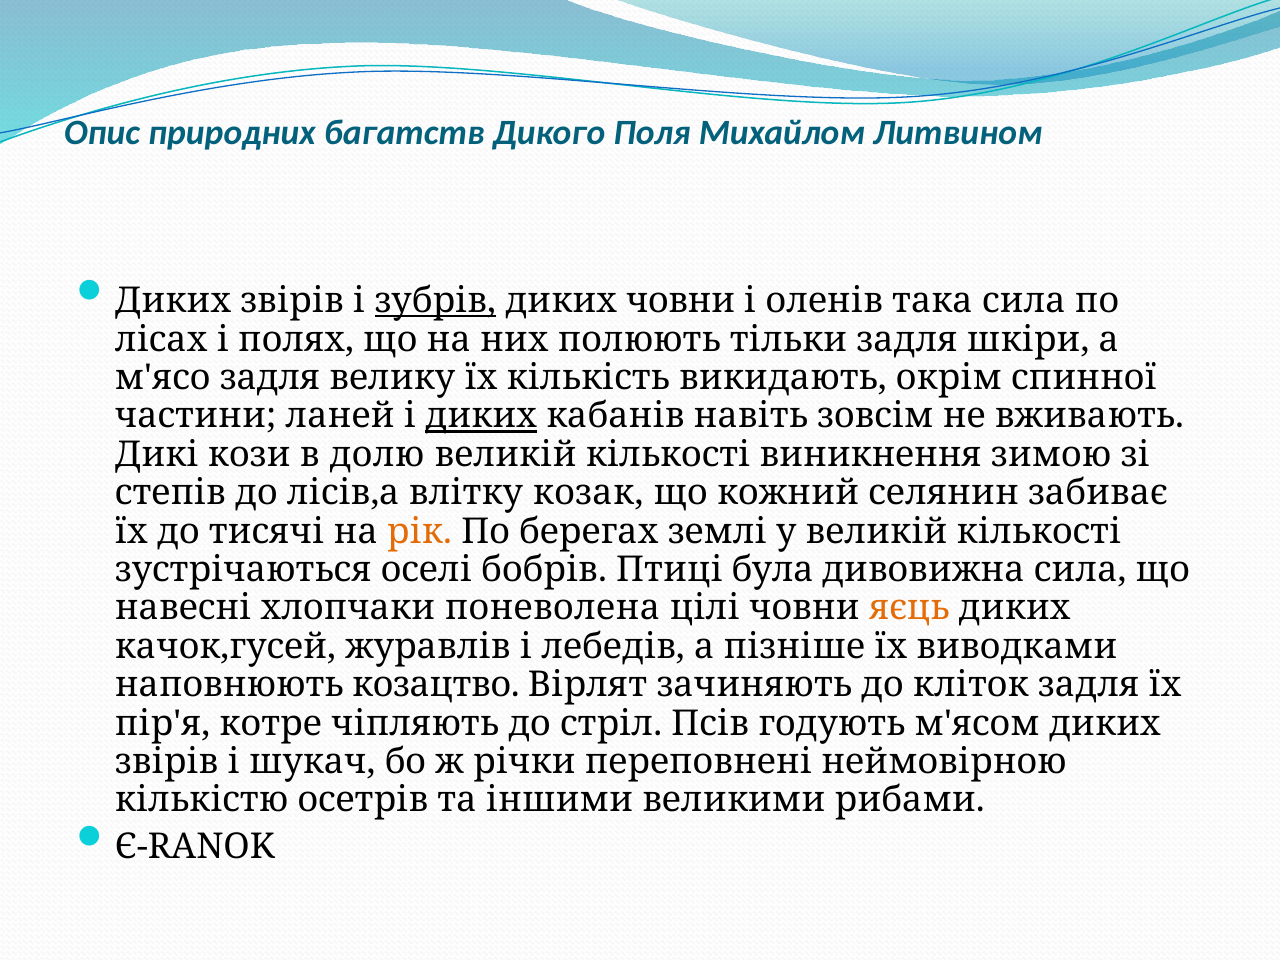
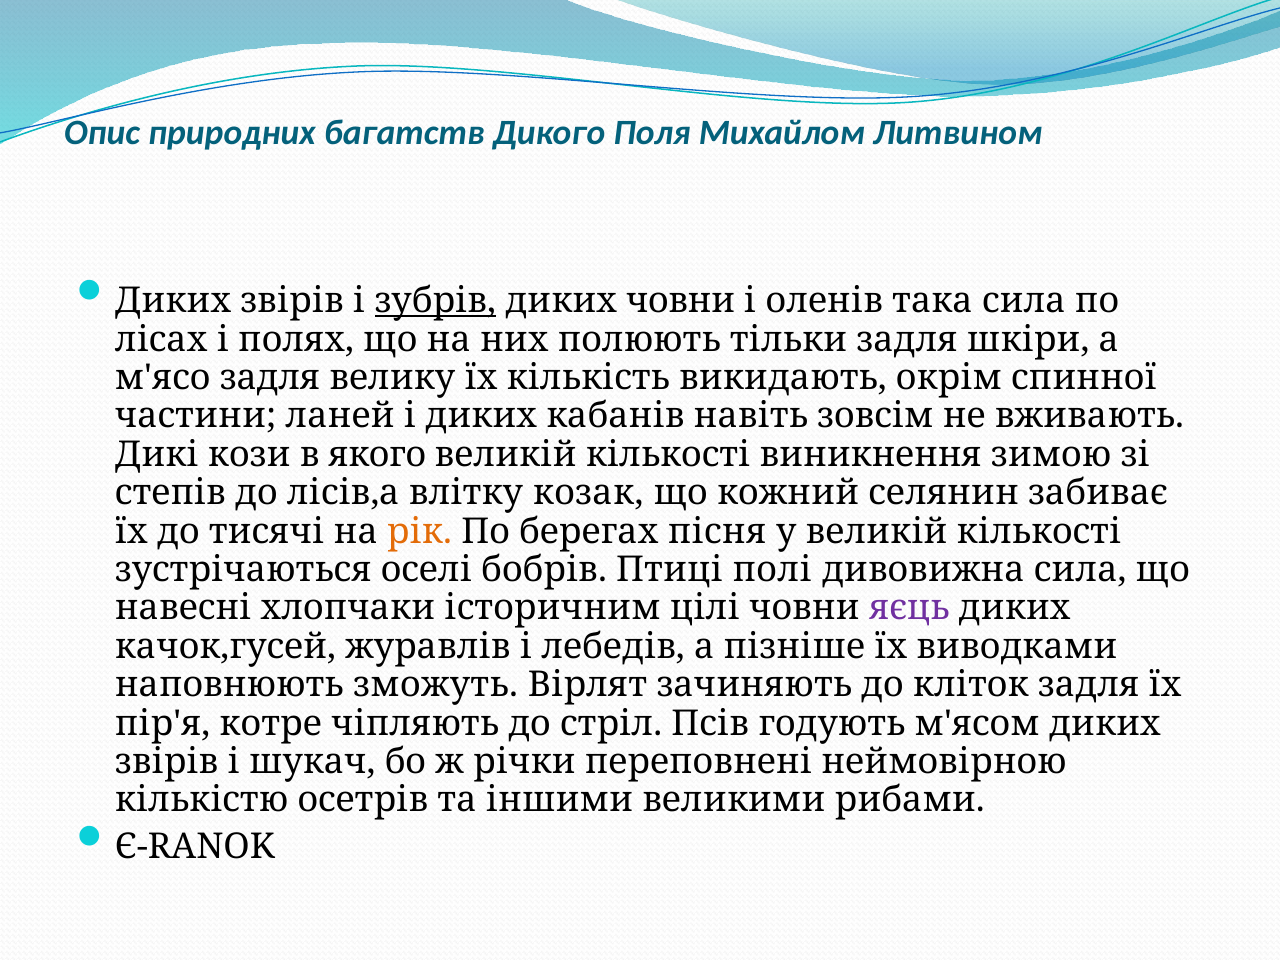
диких at (481, 416) underline: present -> none
долю: долю -> якого
землі: землі -> пісня
була: була -> полі
поневолена: поневолена -> історичним
яєць colour: orange -> purple
козацтво: козацтво -> зможуть
